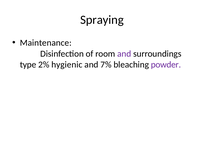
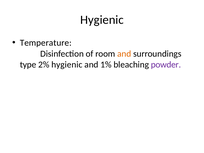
Spraying at (102, 20): Spraying -> Hygienic
Maintenance: Maintenance -> Temperature
and at (124, 54) colour: purple -> orange
7%: 7% -> 1%
